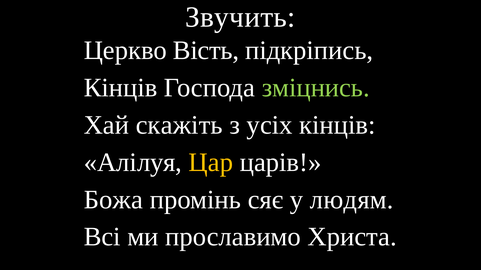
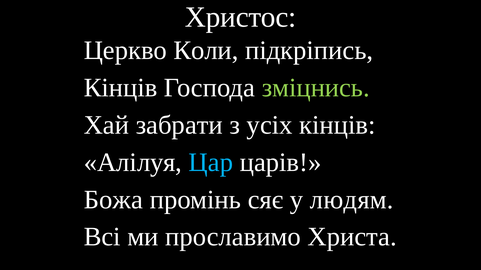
Звучить: Звучить -> Христос
Вість: Вість -> Коли
скажіть: скажіть -> забрати
Цар colour: yellow -> light blue
